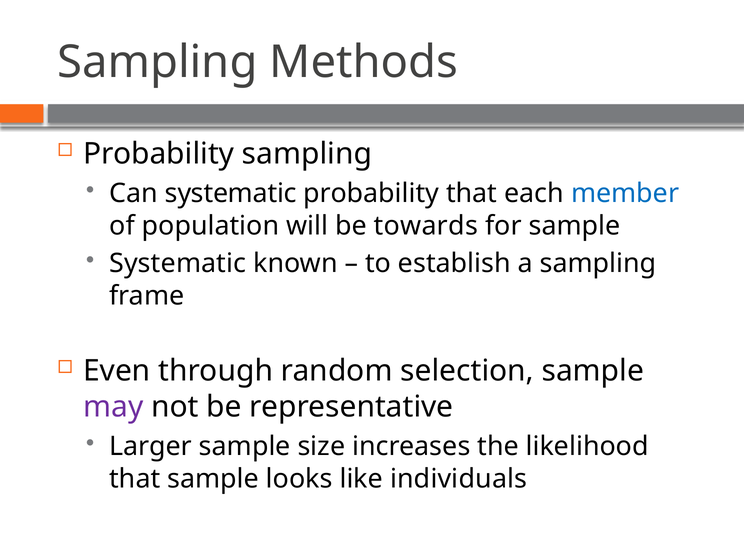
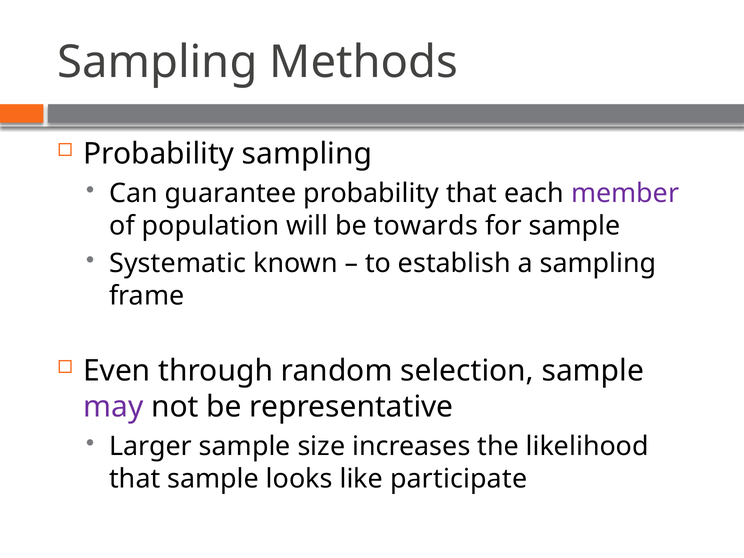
Can systematic: systematic -> guarantee
member colour: blue -> purple
individuals: individuals -> participate
